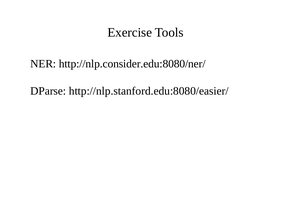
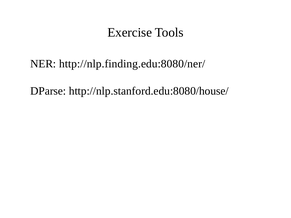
http://nlp.consider.edu:8080/ner/: http://nlp.consider.edu:8080/ner/ -> http://nlp.finding.edu:8080/ner/
http://nlp.stanford.edu:8080/easier/: http://nlp.stanford.edu:8080/easier/ -> http://nlp.stanford.edu:8080/house/
